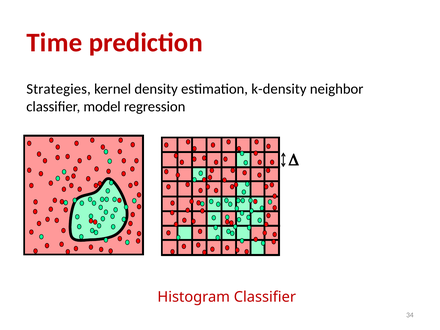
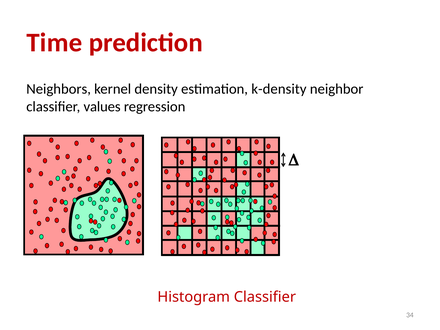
Strategies: Strategies -> Neighbors
model: model -> values
